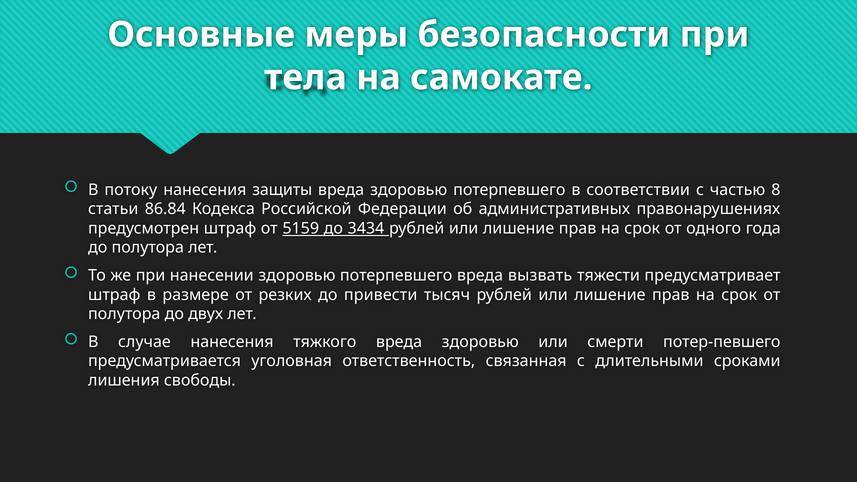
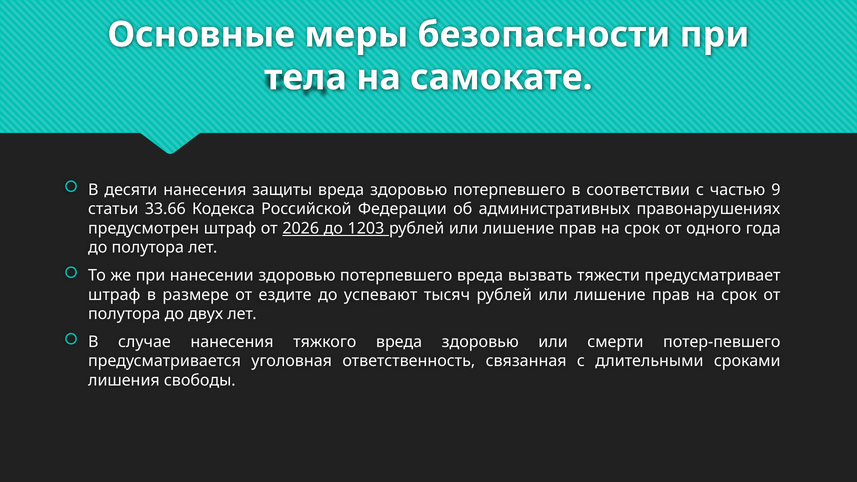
потоку: потоку -> десяти
8: 8 -> 9
86.84: 86.84 -> 33.66
5159: 5159 -> 2026
3434: 3434 -> 1203
резких: резких -> ездите
привести: привести -> успевают
